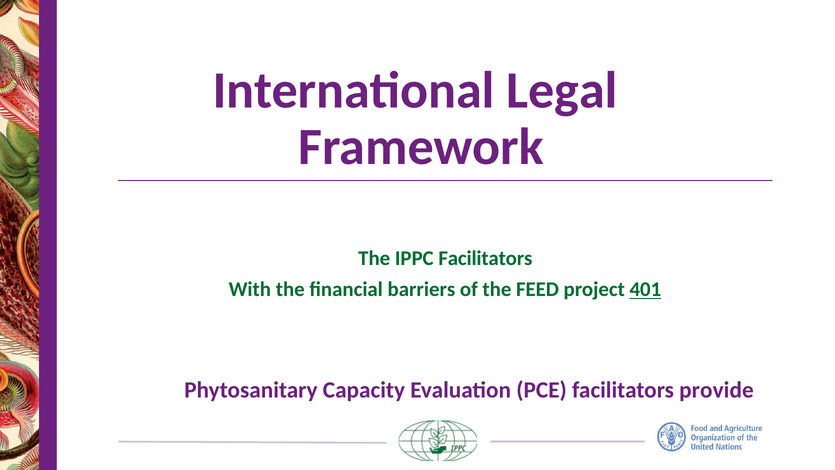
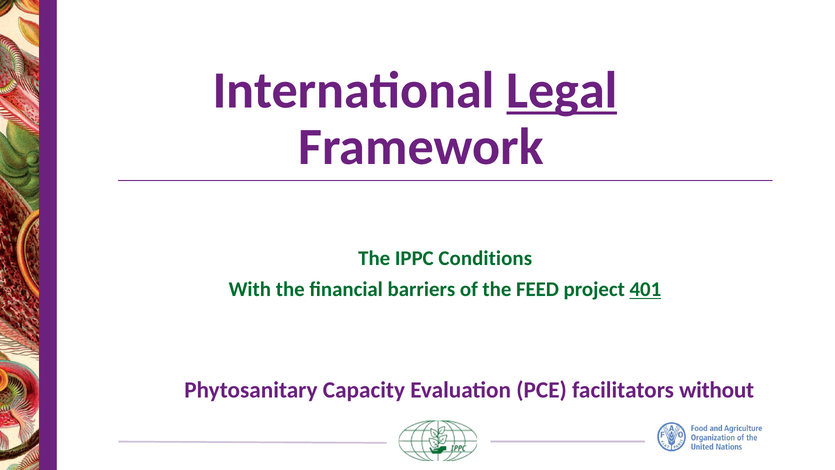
Legal underline: none -> present
IPPC Facilitators: Facilitators -> Conditions
provide: provide -> without
